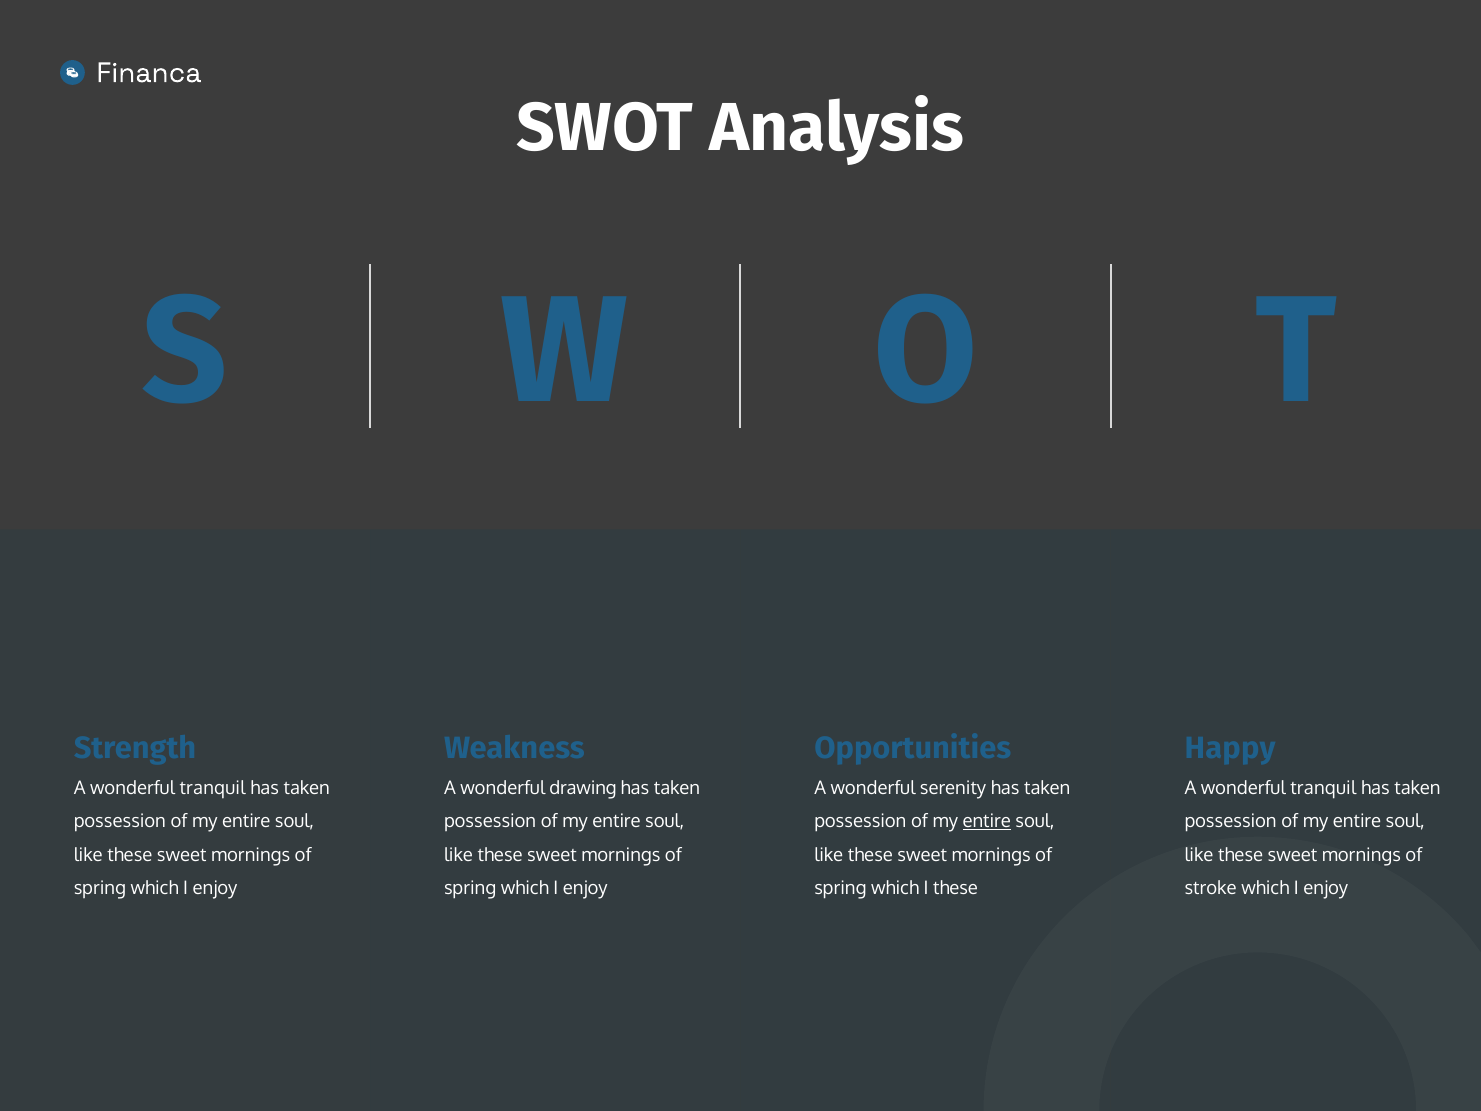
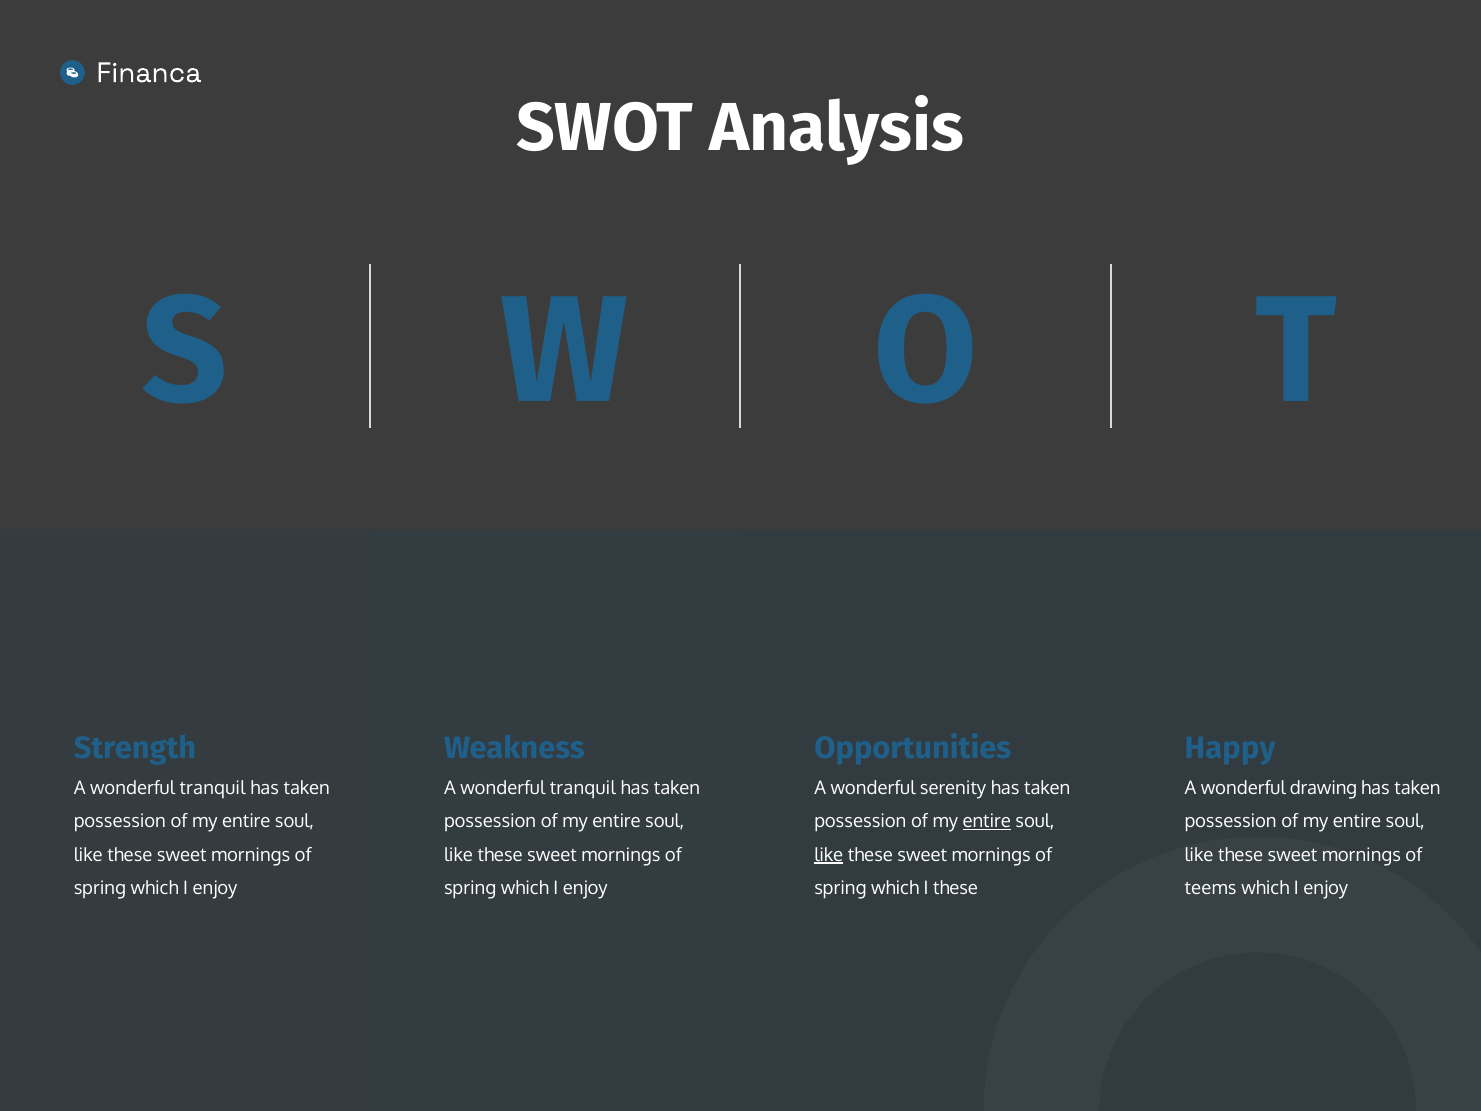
drawing at (583, 788): drawing -> tranquil
tranquil at (1323, 788): tranquil -> drawing
like at (829, 855) underline: none -> present
stroke: stroke -> teems
